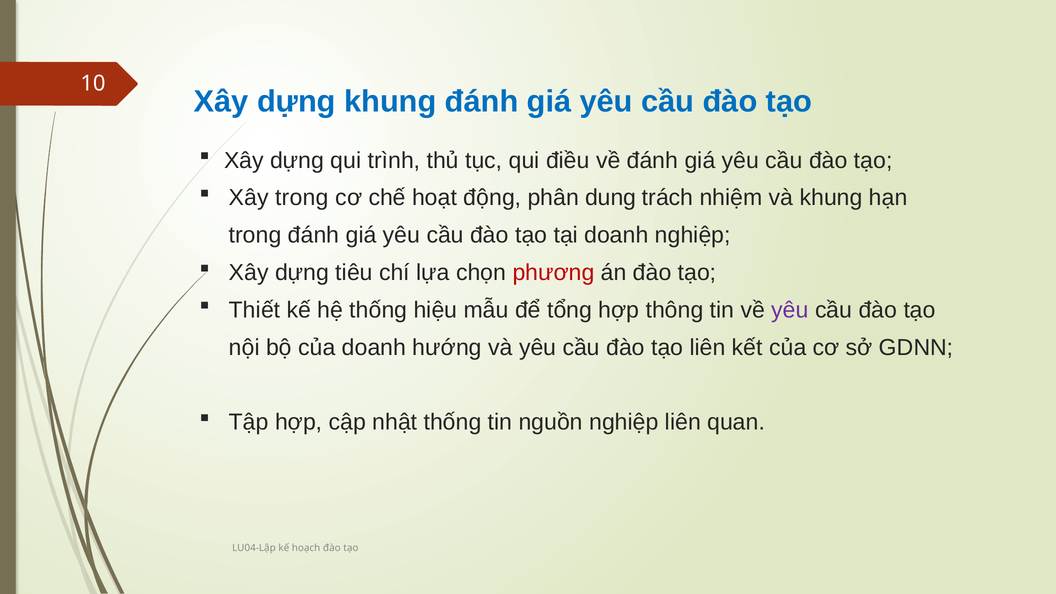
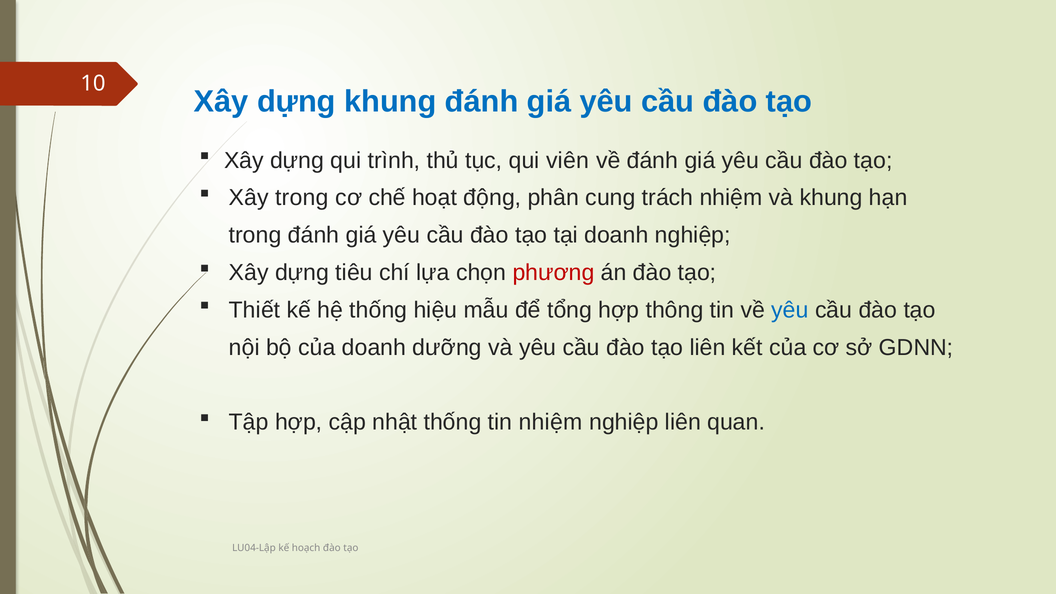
điều: điều -> viên
dung: dung -> cung
yêu at (790, 310) colour: purple -> blue
hướng: hướng -> dưỡng
tin nguồn: nguồn -> nhiệm
